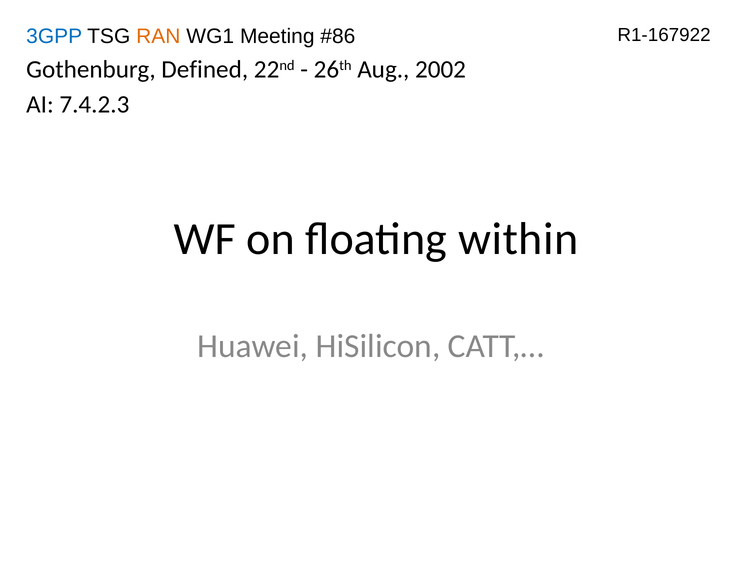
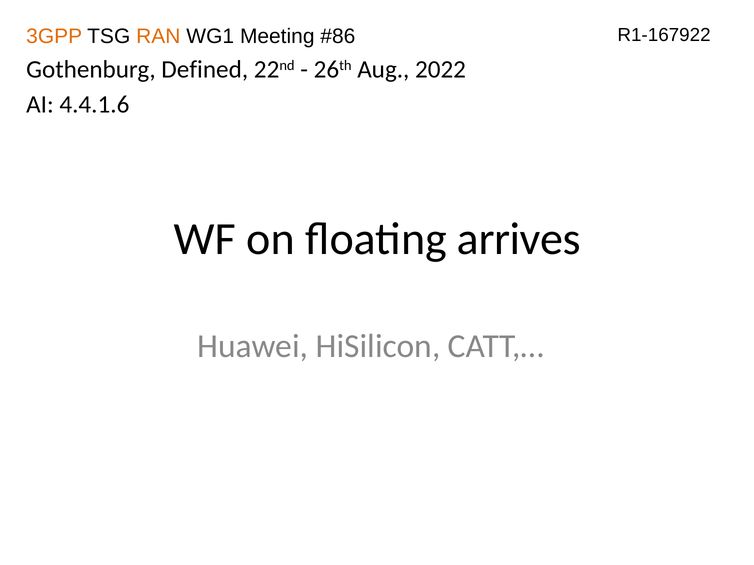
3GPP colour: blue -> orange
2002: 2002 -> 2022
7.4.2.3: 7.4.2.3 -> 4.4.1.6
within: within -> arrives
